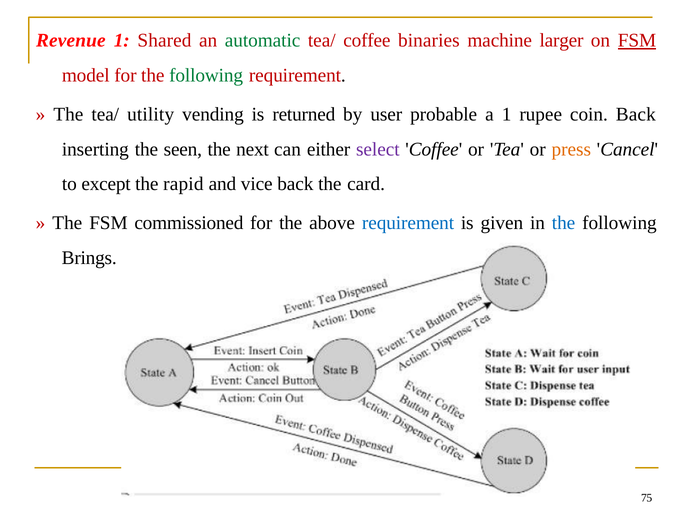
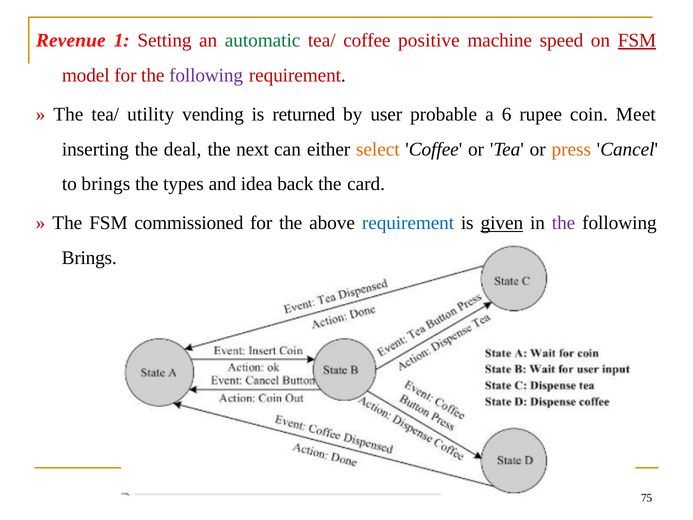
Shared: Shared -> Setting
binaries: binaries -> positive
larger: larger -> speed
following at (206, 75) colour: green -> purple
a 1: 1 -> 6
coin Back: Back -> Meet
seen: seen -> deal
select colour: purple -> orange
to except: except -> brings
rapid: rapid -> types
vice: vice -> idea
given underline: none -> present
the at (564, 223) colour: blue -> purple
